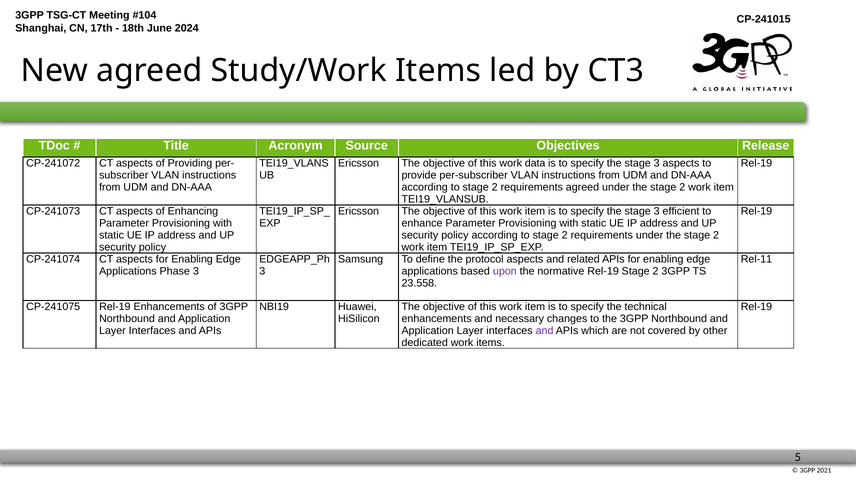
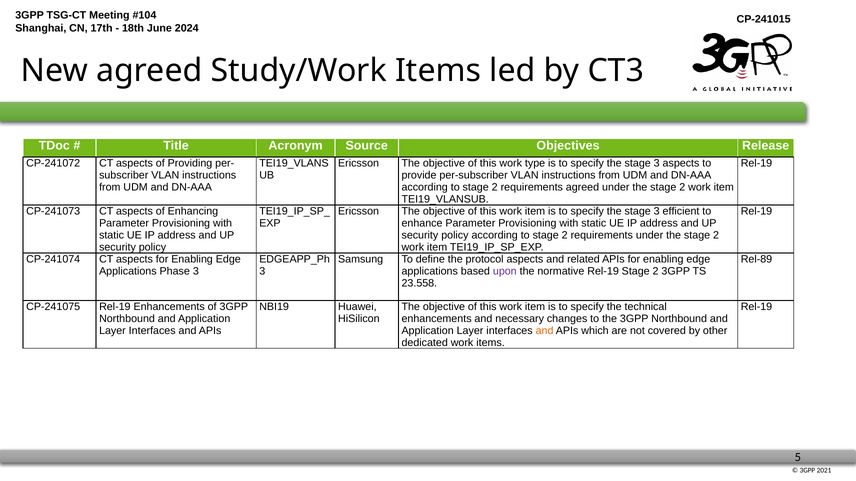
data: data -> type
Rel-11: Rel-11 -> Rel-89
and at (545, 331) colour: purple -> orange
